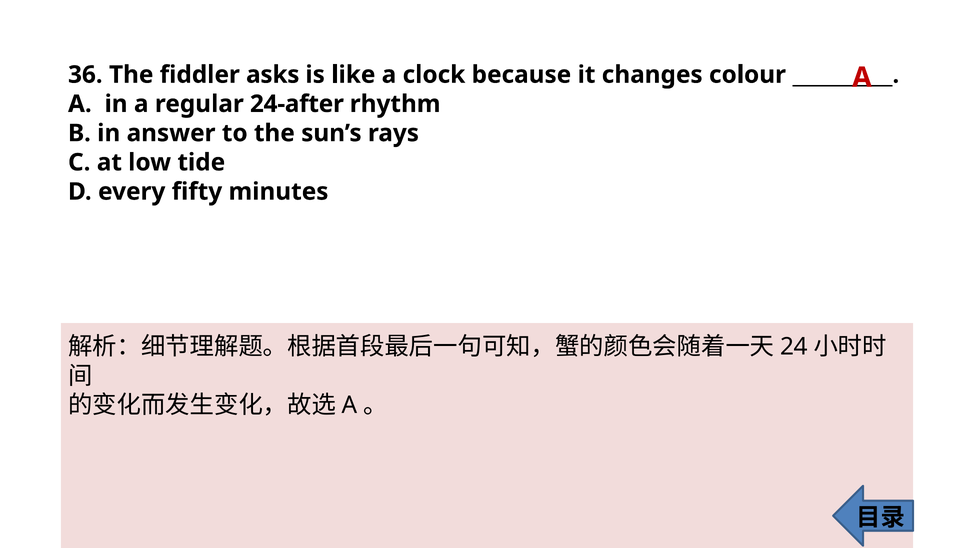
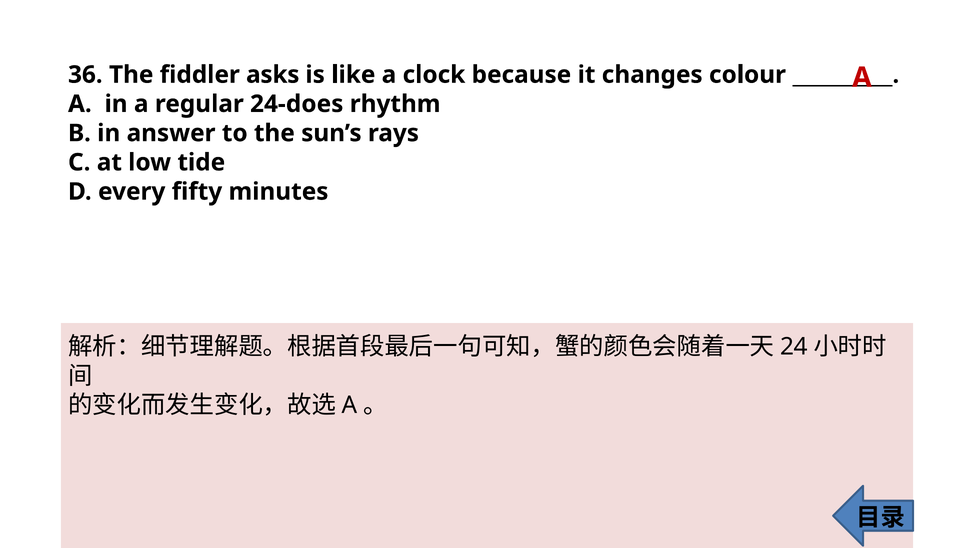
24-after: 24-after -> 24-does
